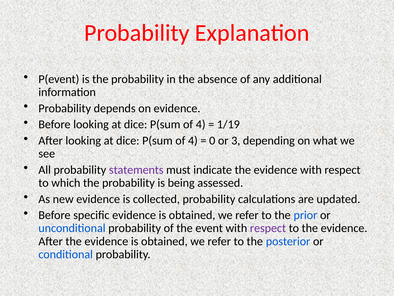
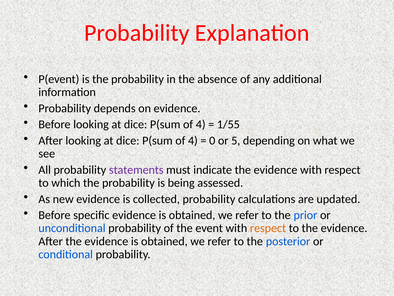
1/19: 1/19 -> 1/55
3: 3 -> 5
respect at (268, 228) colour: purple -> orange
